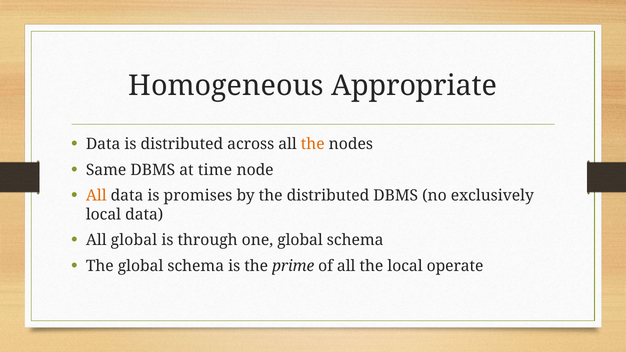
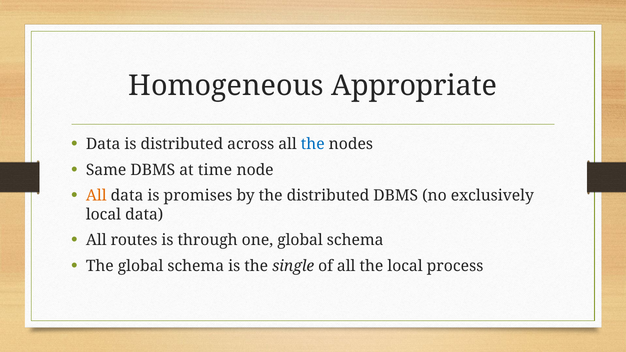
the at (313, 144) colour: orange -> blue
All global: global -> routes
prime: prime -> single
operate: operate -> process
